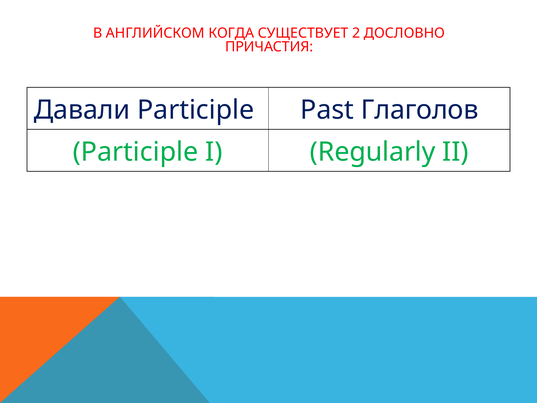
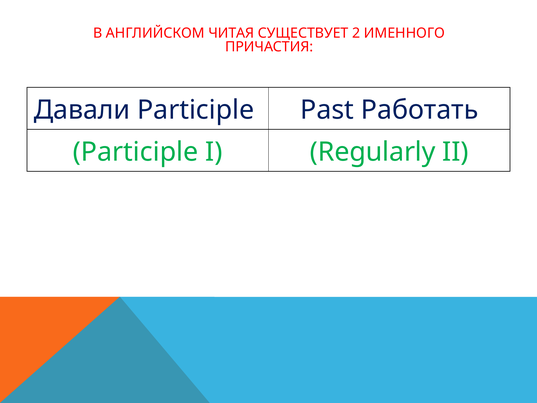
КОГДА: КОГДА -> ЧИТАЯ
ДОСЛОВНО: ДОСЛОВНО -> ИМЕННОГО
Глаголов: Глаголов -> Работать
